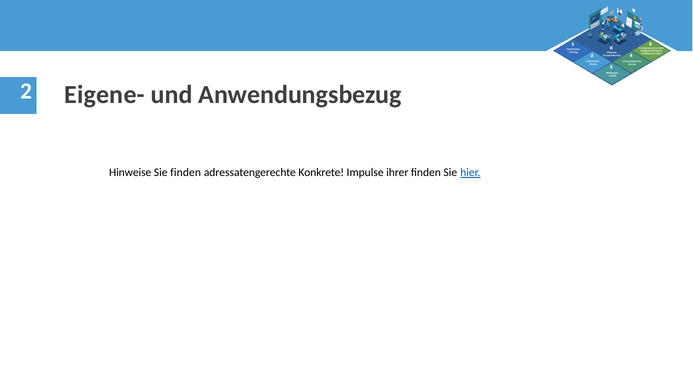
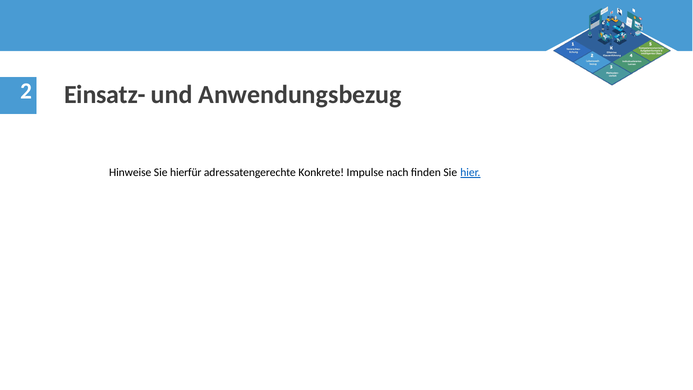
Eigene-: Eigene- -> Einsatz-
Sie finden: finden -> hierfür
ihrer: ihrer -> nach
